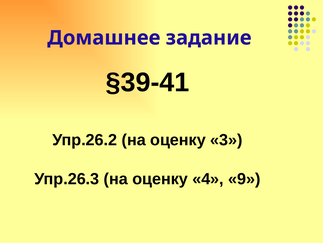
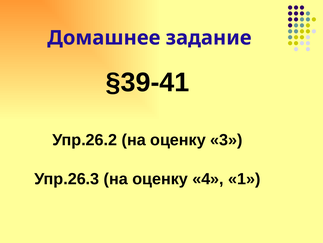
9: 9 -> 1
